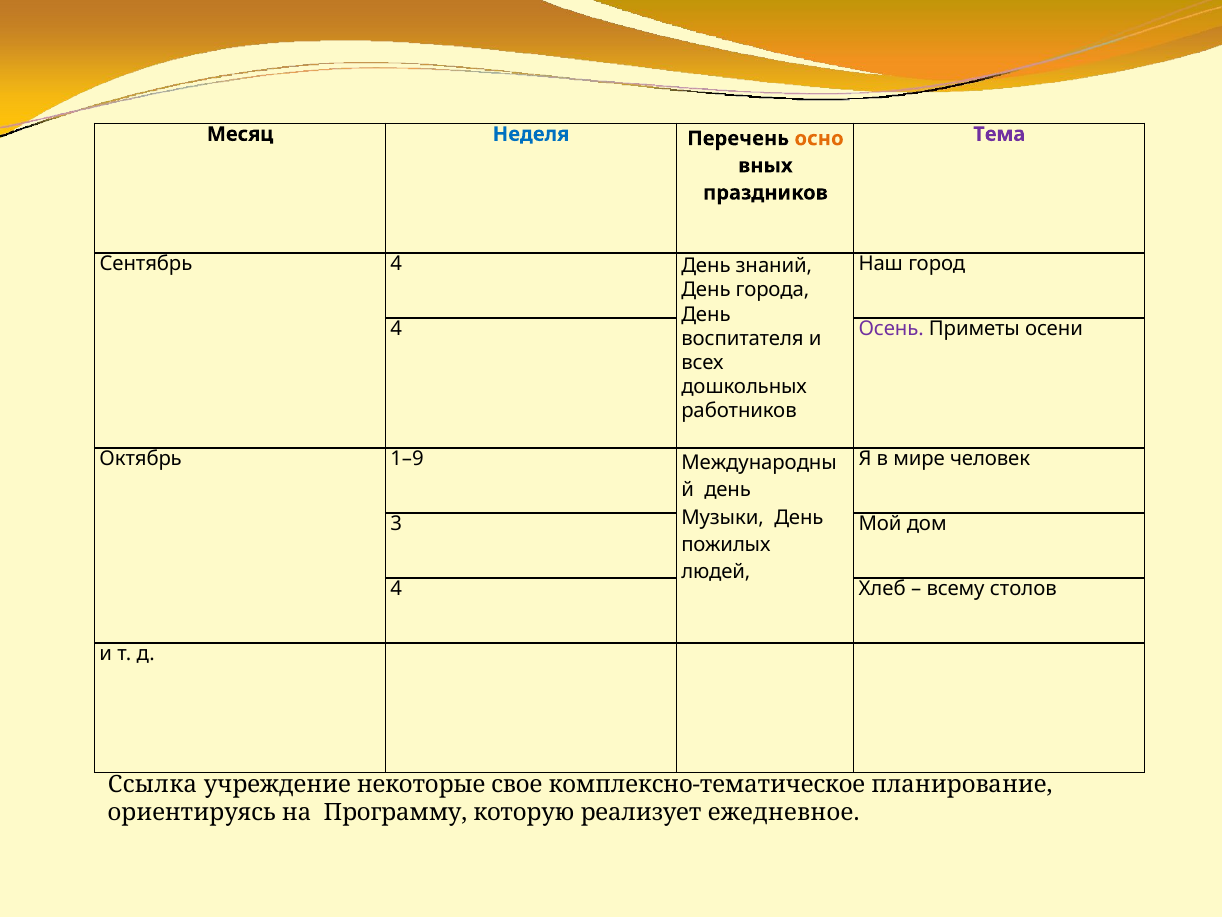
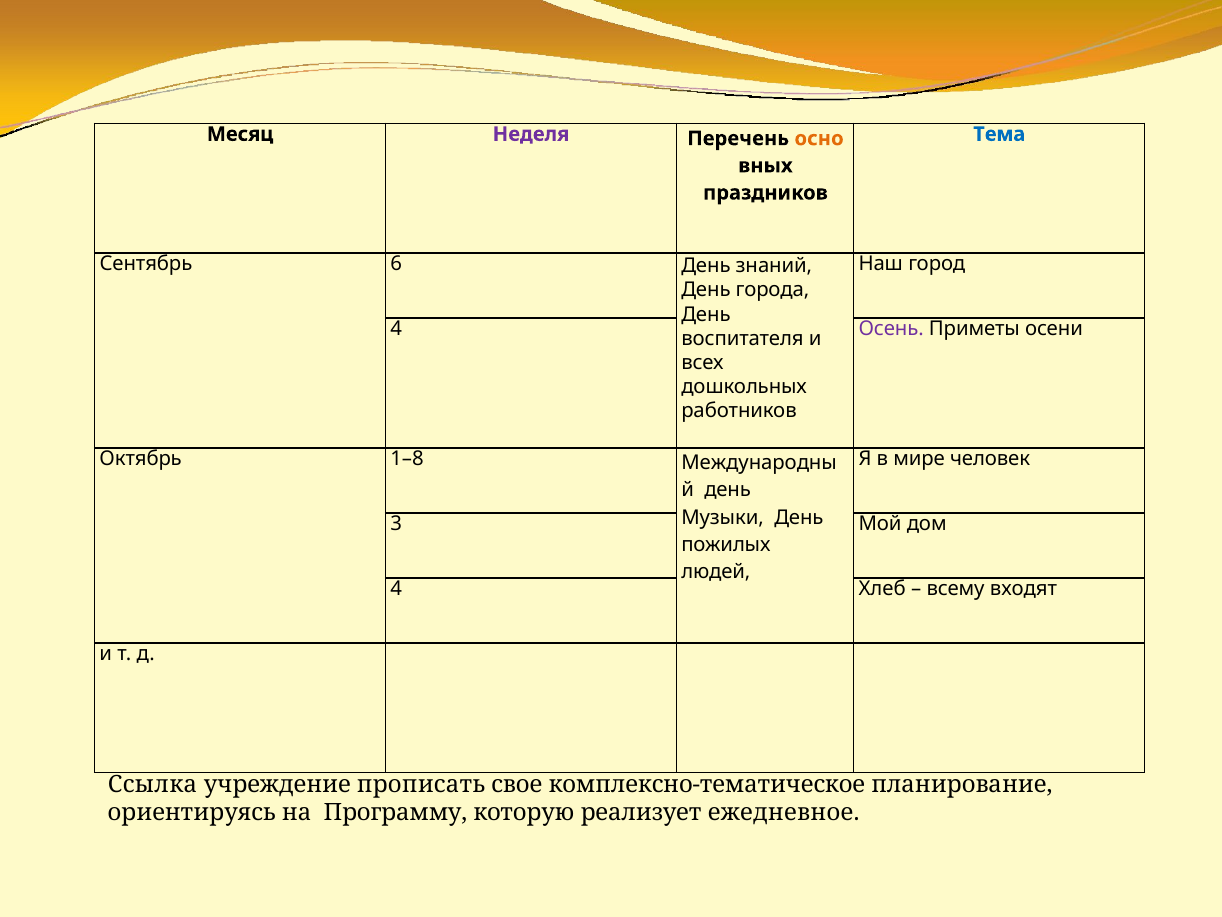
Неделя colour: blue -> purple
Тема colour: purple -> blue
Сентябрь 4: 4 -> 6
1–9: 1–9 -> 1–8
столов: столов -> входят
некоторые: некоторые -> прописать
